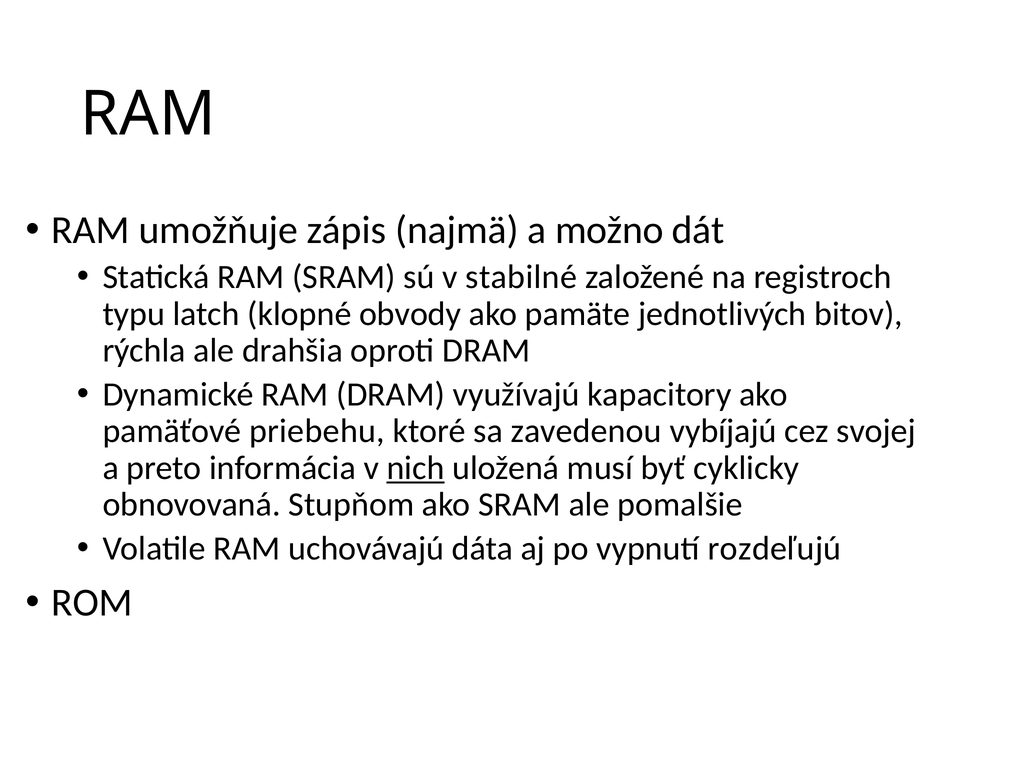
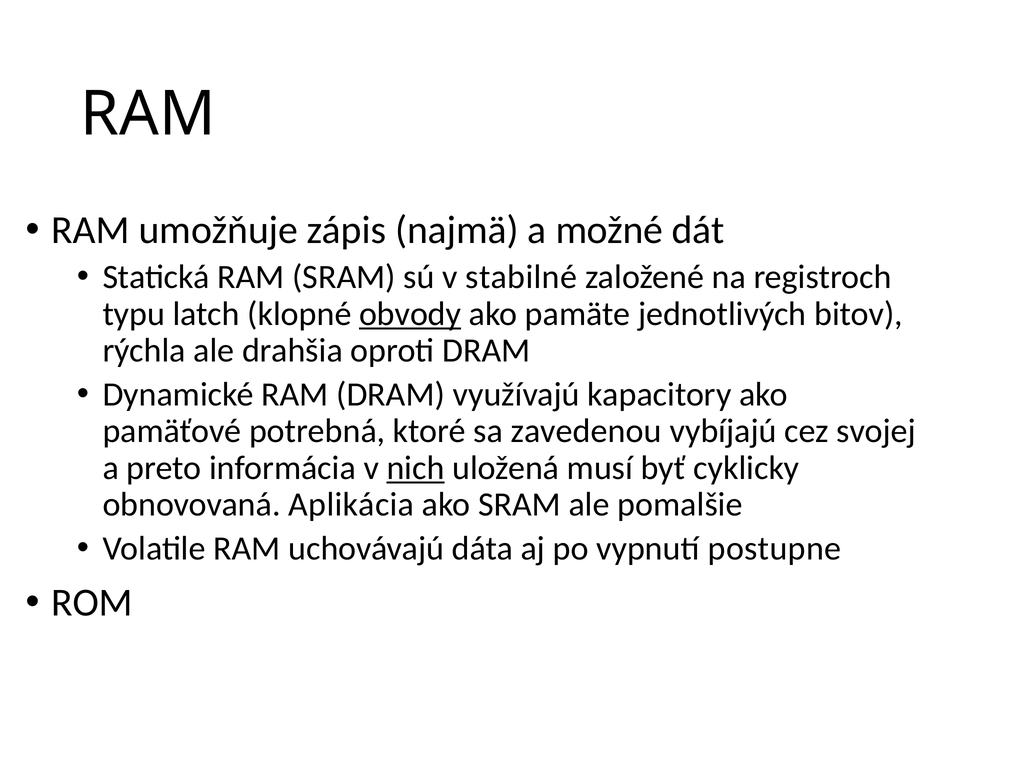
možno: možno -> možné
obvody underline: none -> present
priebehu: priebehu -> potrebná
Stupňom: Stupňom -> Aplikácia
rozdeľujú: rozdeľujú -> postupne
